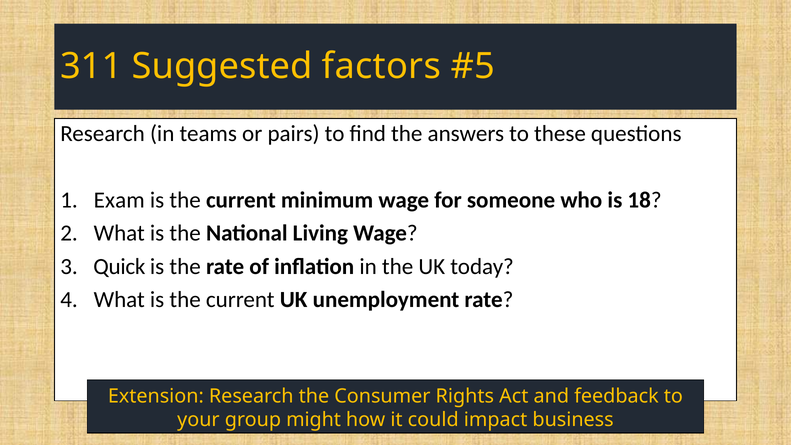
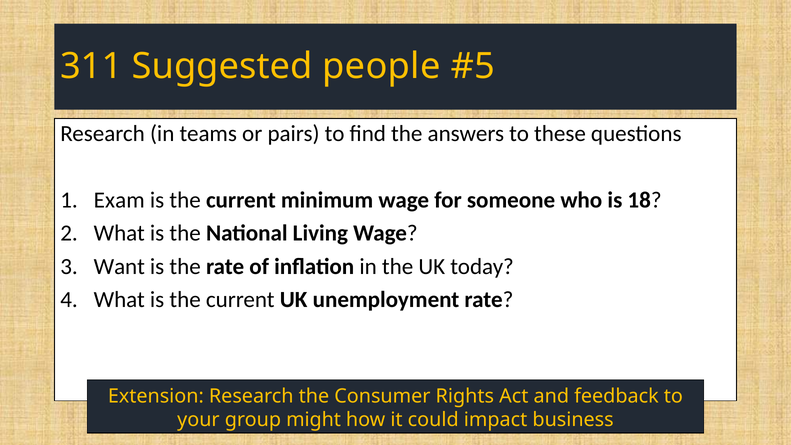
factors: factors -> people
Quick: Quick -> Want
